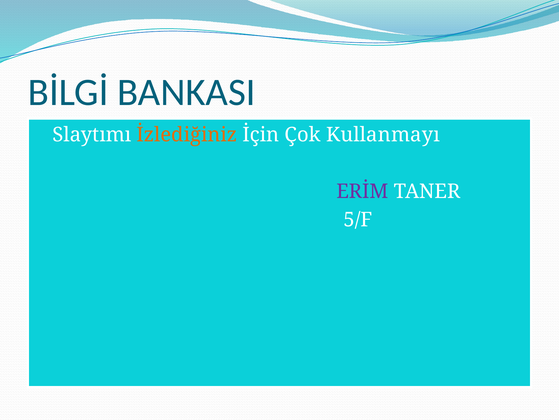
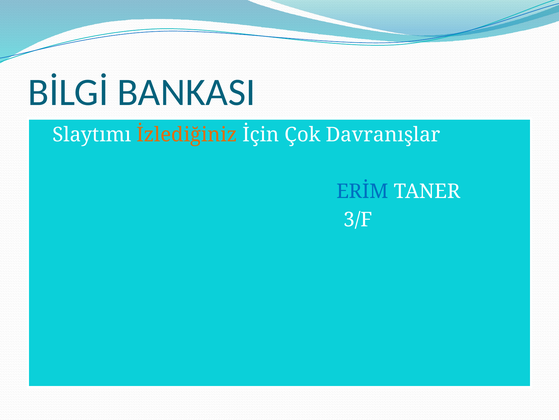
Kullanmayı: Kullanmayı -> Davranışlar
ERİM colour: purple -> blue
5/F: 5/F -> 3/F
